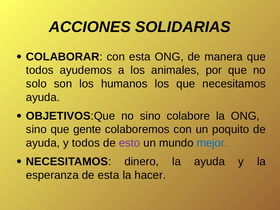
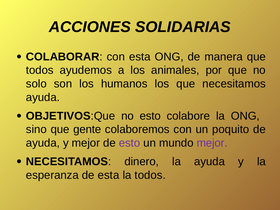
no sino: sino -> esto
y todos: todos -> mejor
mejor at (212, 143) colour: blue -> purple
la hacer: hacer -> todos
